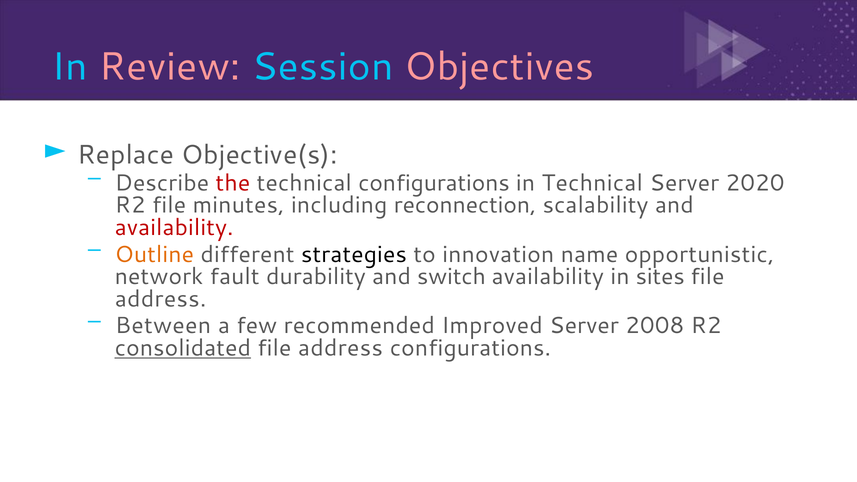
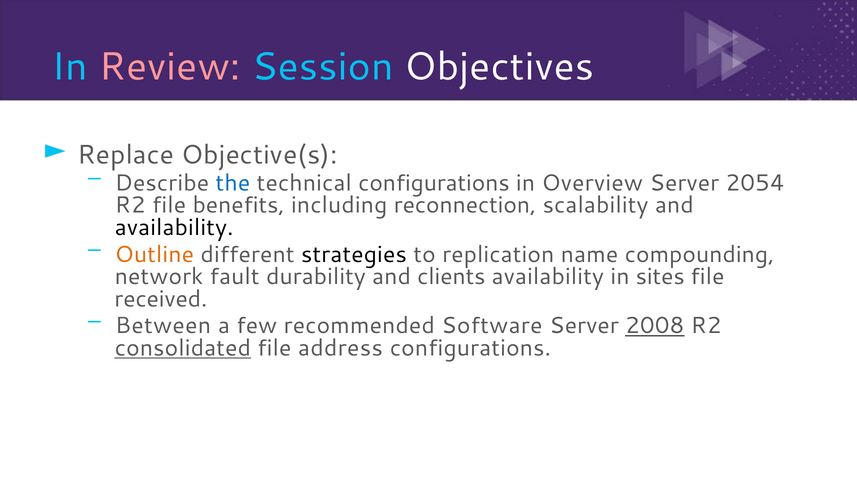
Objectives colour: pink -> white
the colour: red -> blue
in Technical: Technical -> Overview
2020: 2020 -> 2054
minutes: minutes -> benefits
availability at (174, 228) colour: red -> black
innovation: innovation -> replication
opportunistic: opportunistic -> compounding
switch: switch -> clients
address at (161, 299): address -> received
Improved: Improved -> Software
2008 underline: none -> present
